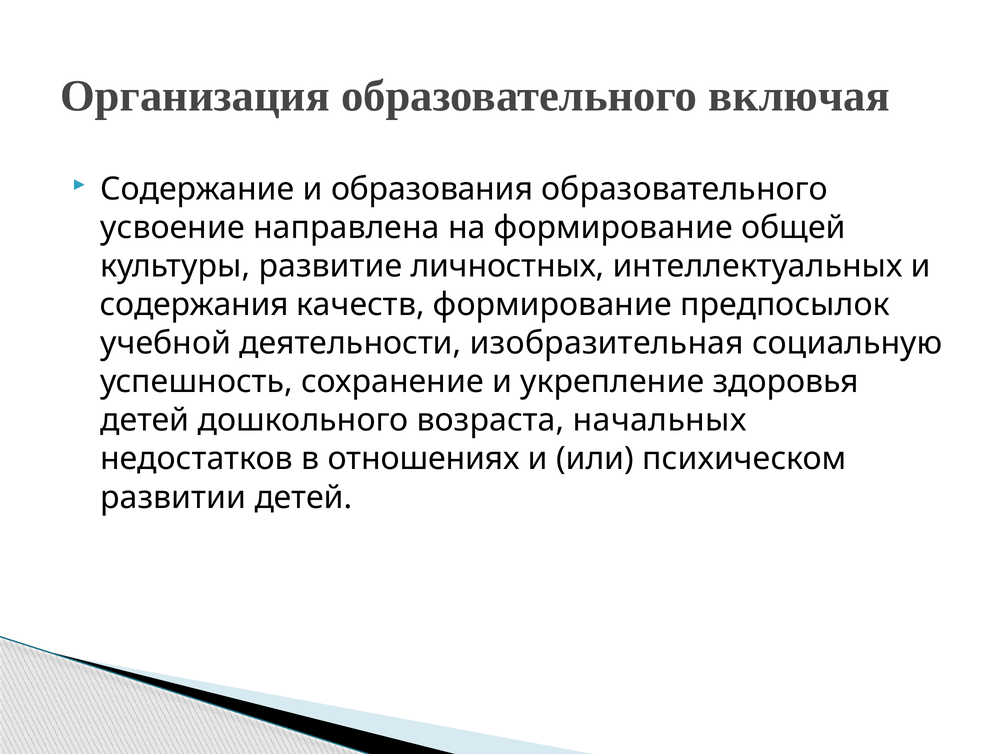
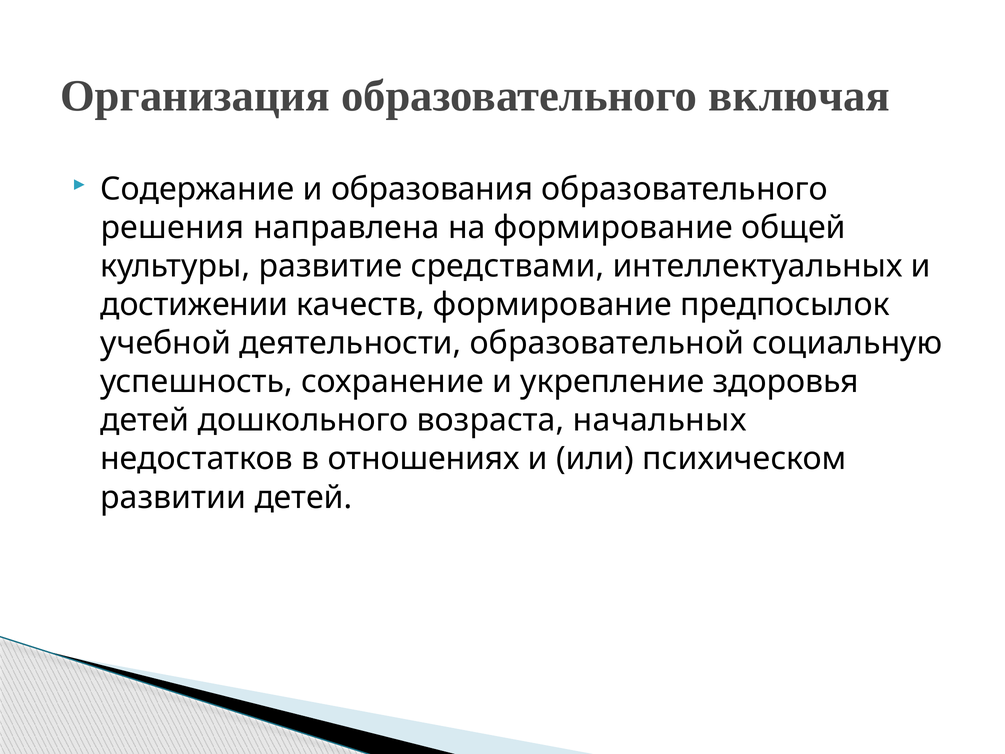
усвоение: усвоение -> решения
личностных: личностных -> средствами
содержания: содержания -> достижении
изобразительная: изобразительная -> образовательной
